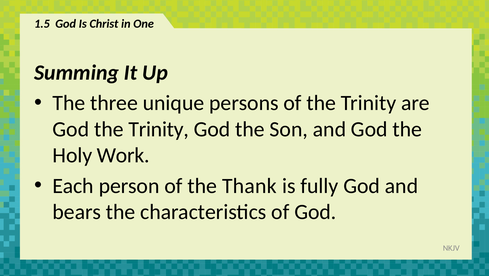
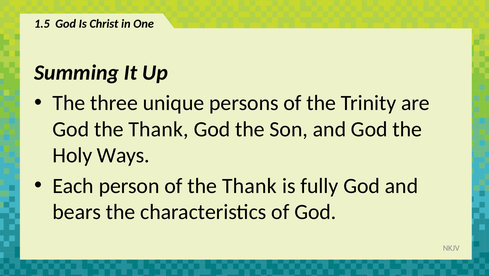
God the Trinity: Trinity -> Thank
Work: Work -> Ways
